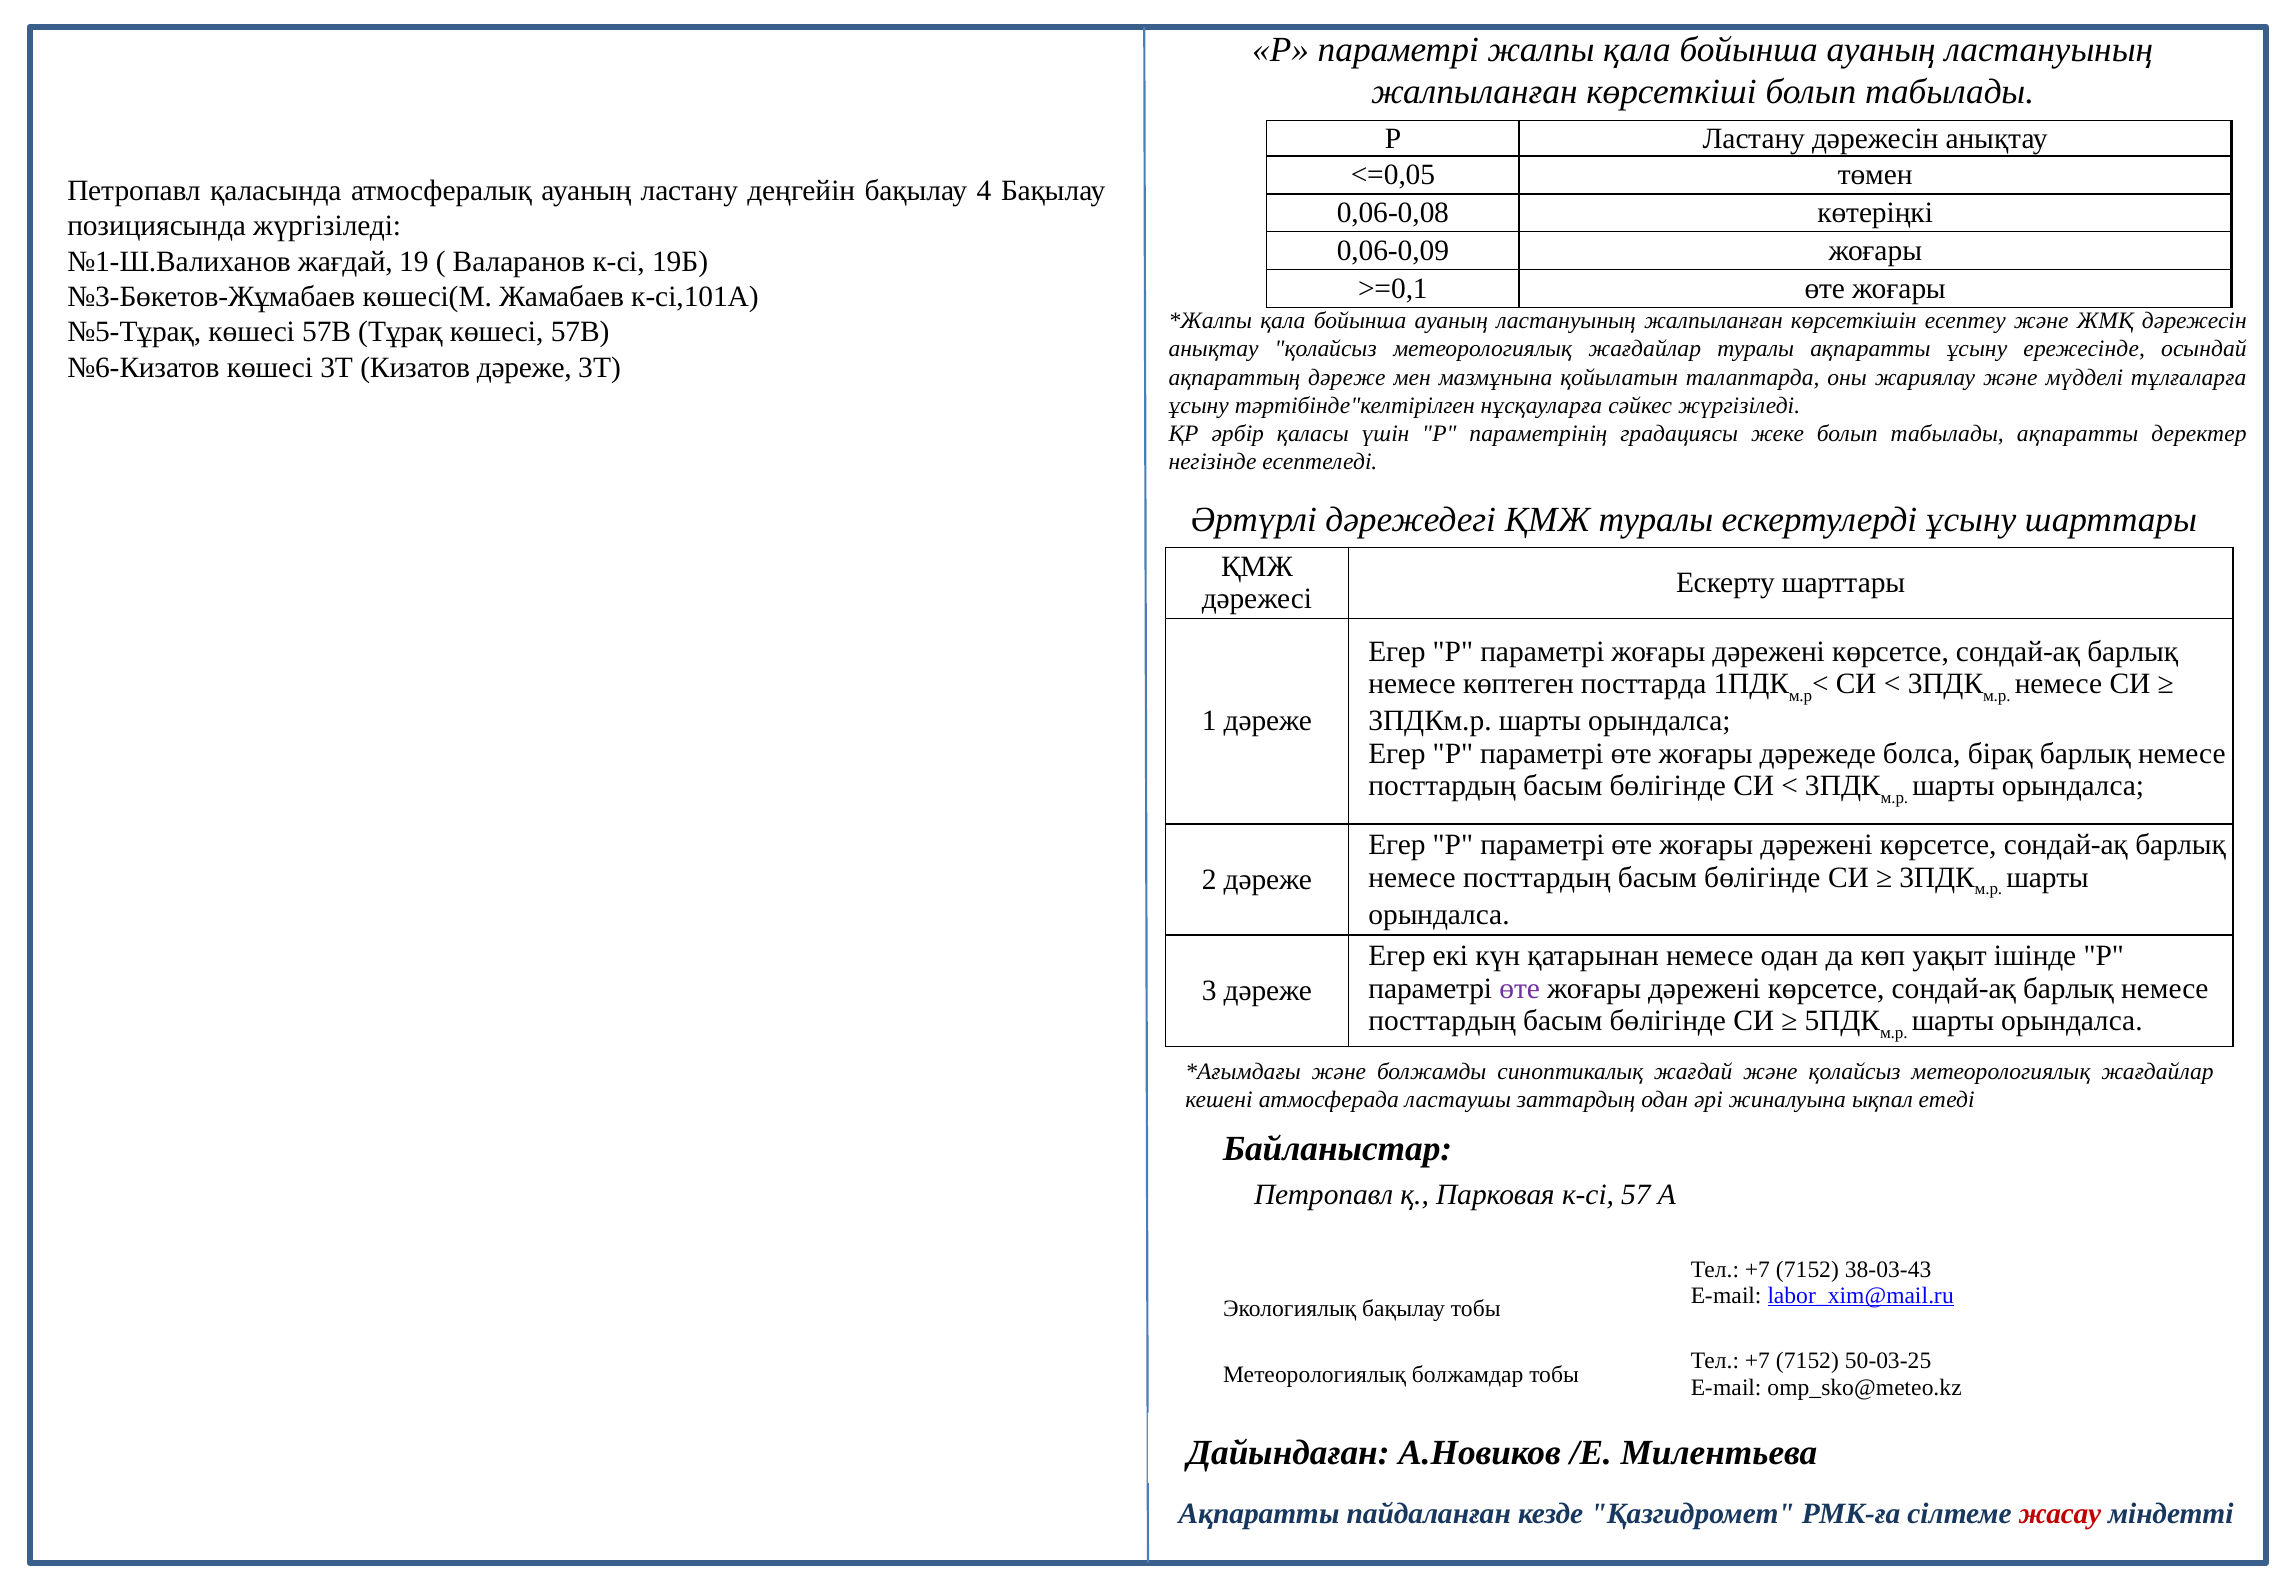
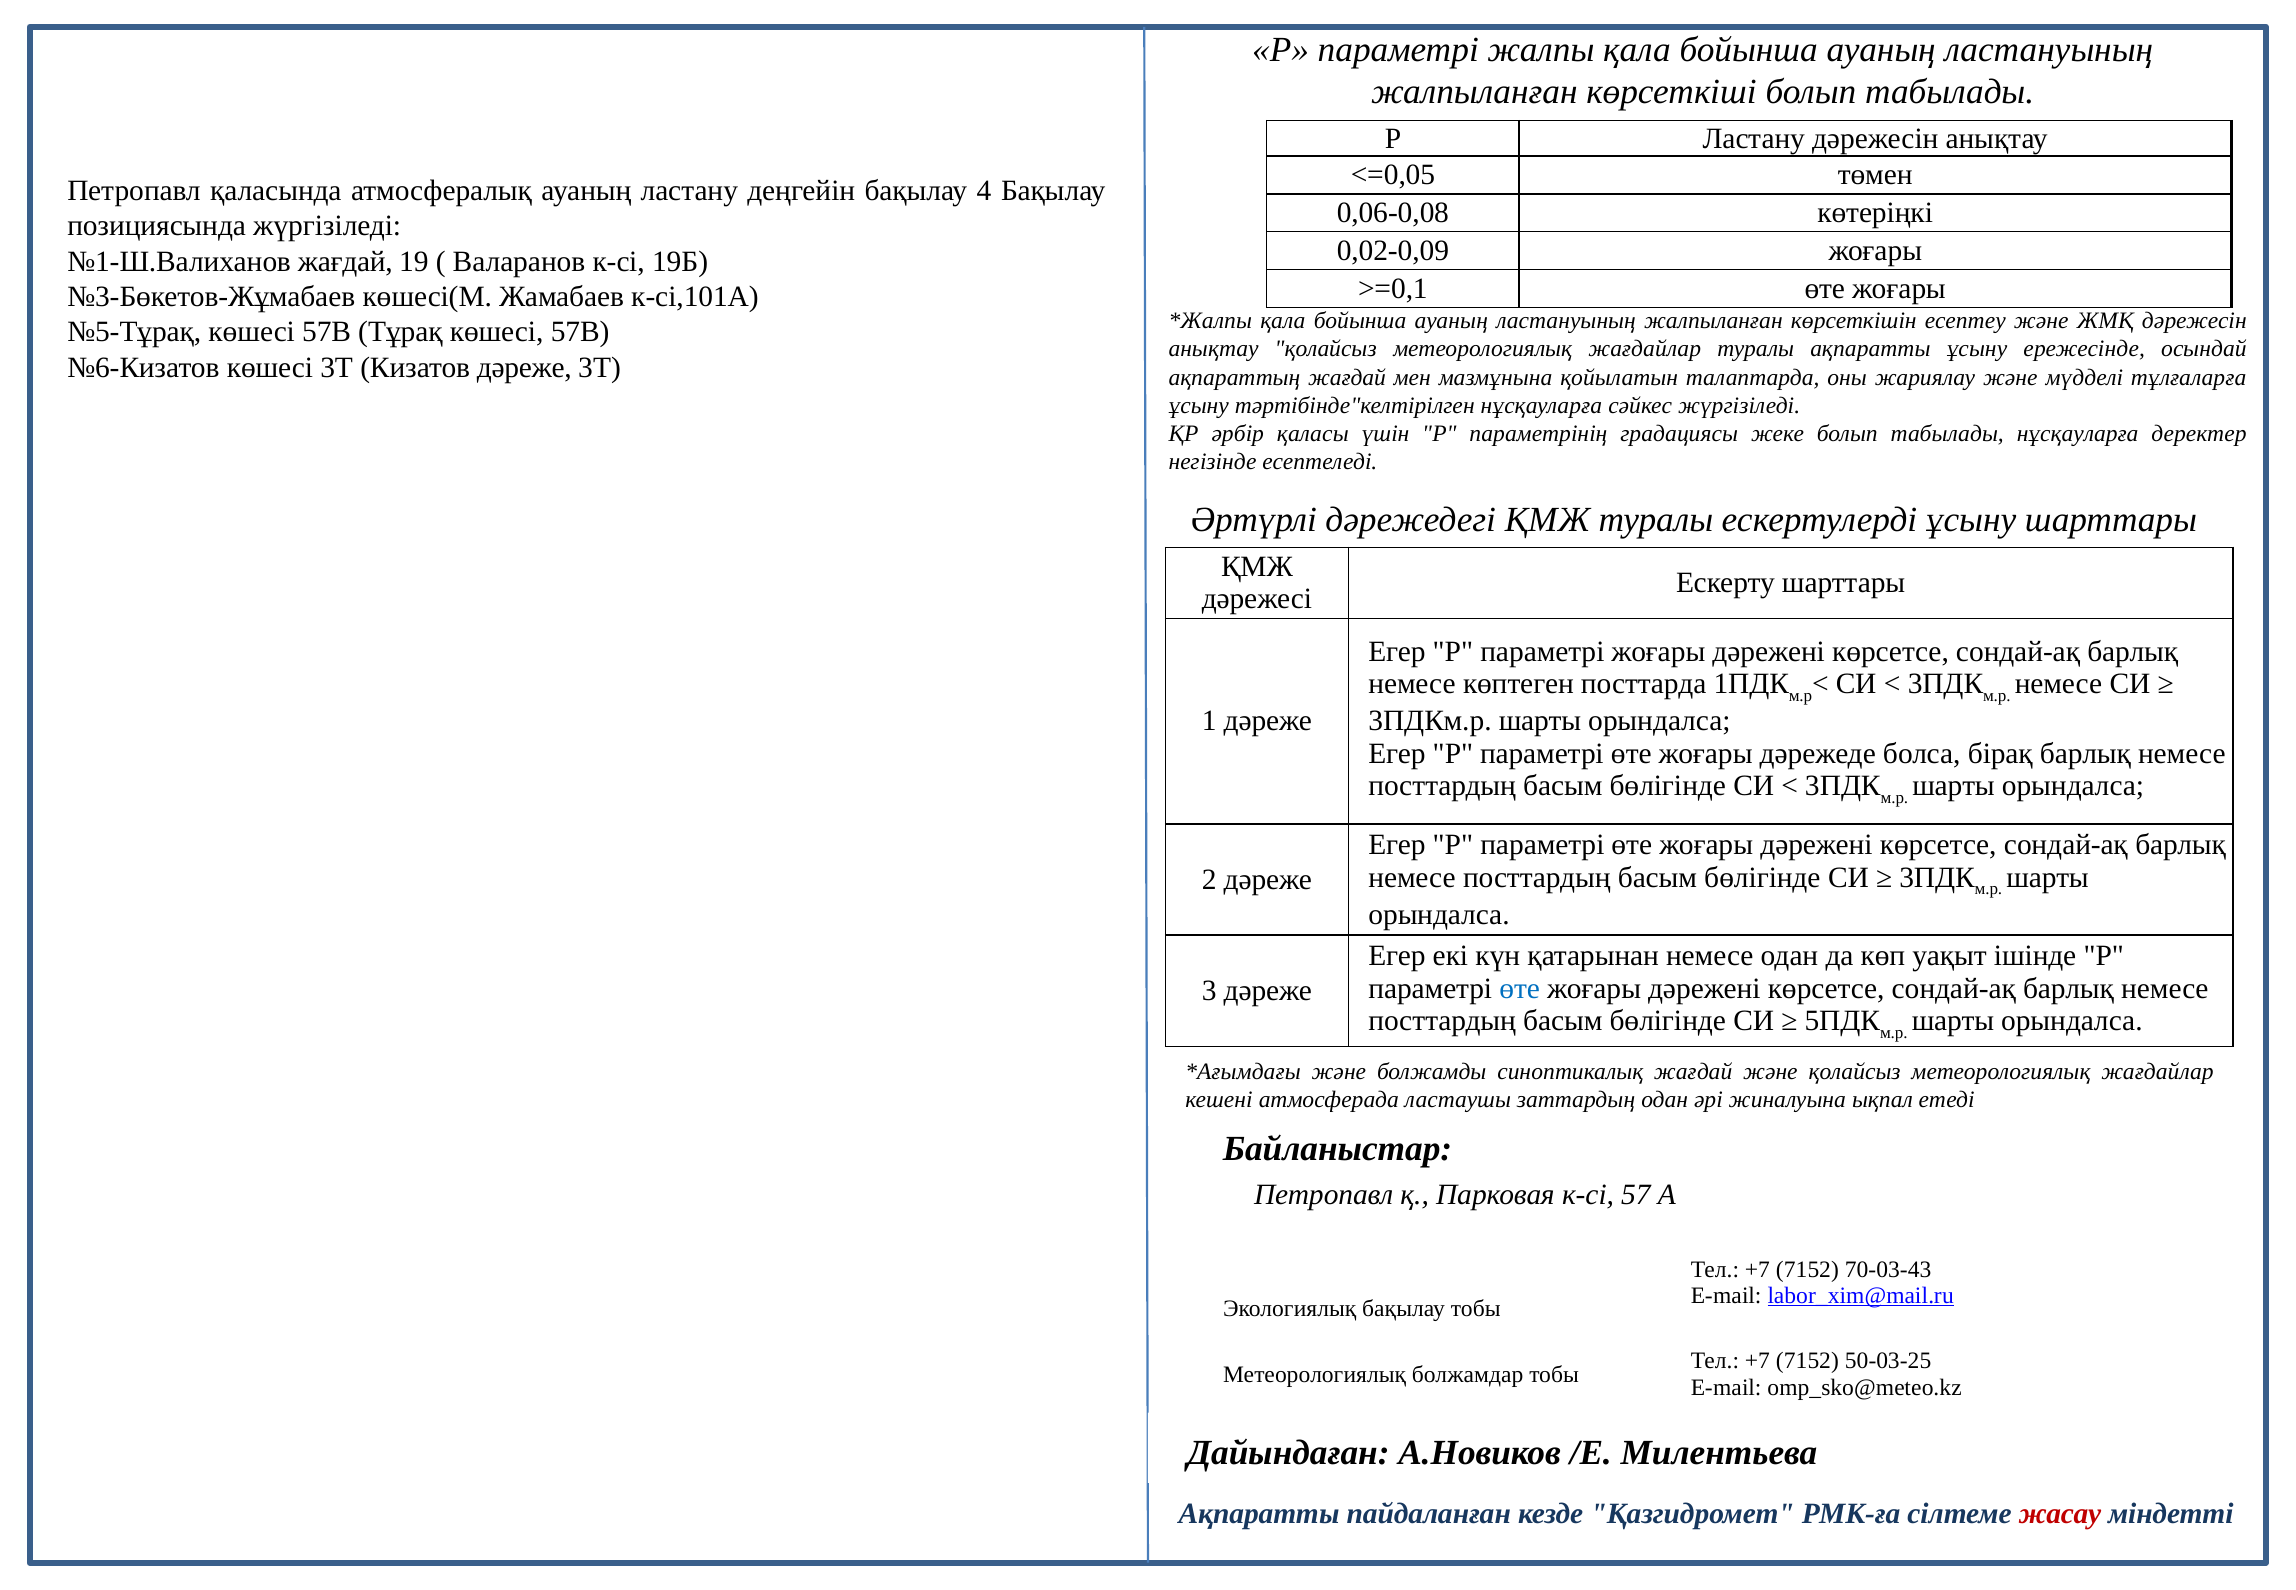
0,06-0,09: 0,06-0,09 -> 0,02-0,09
ақпараттың дәреже: дәреже -> жағдай
табылады ақпаратты: ақпаратты -> нұсқауларға
өте at (1520, 988) colour: purple -> blue
38-03-43: 38-03-43 -> 70-03-43
